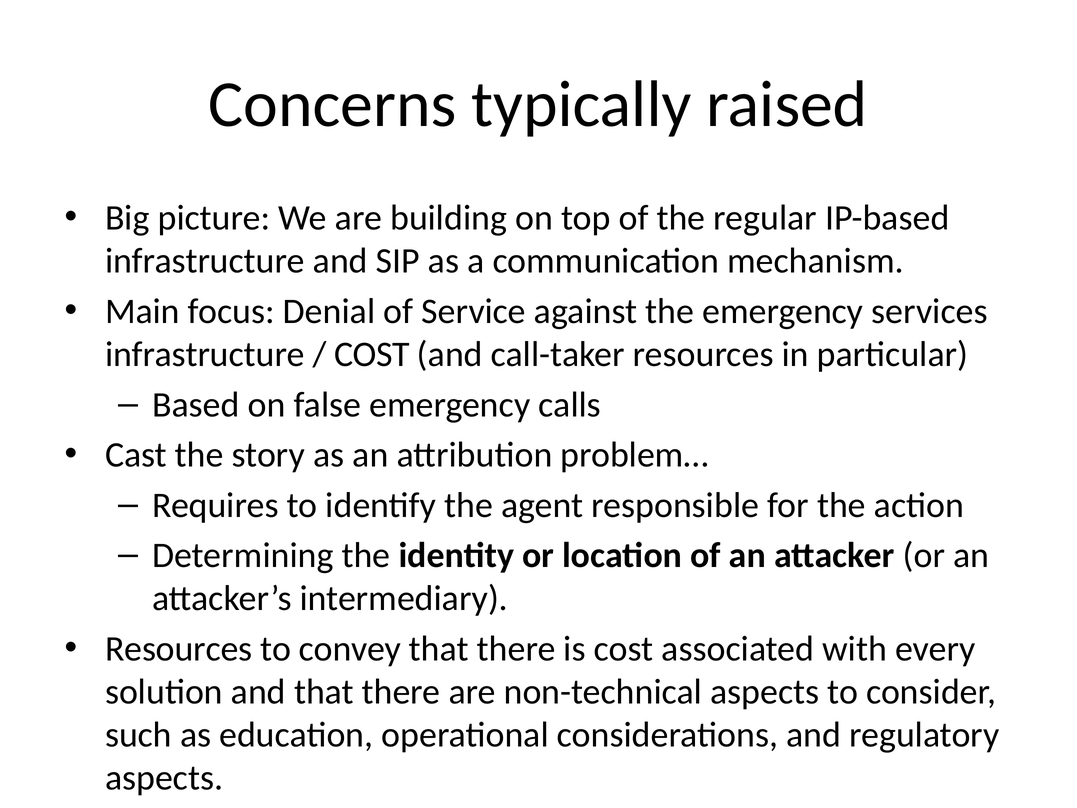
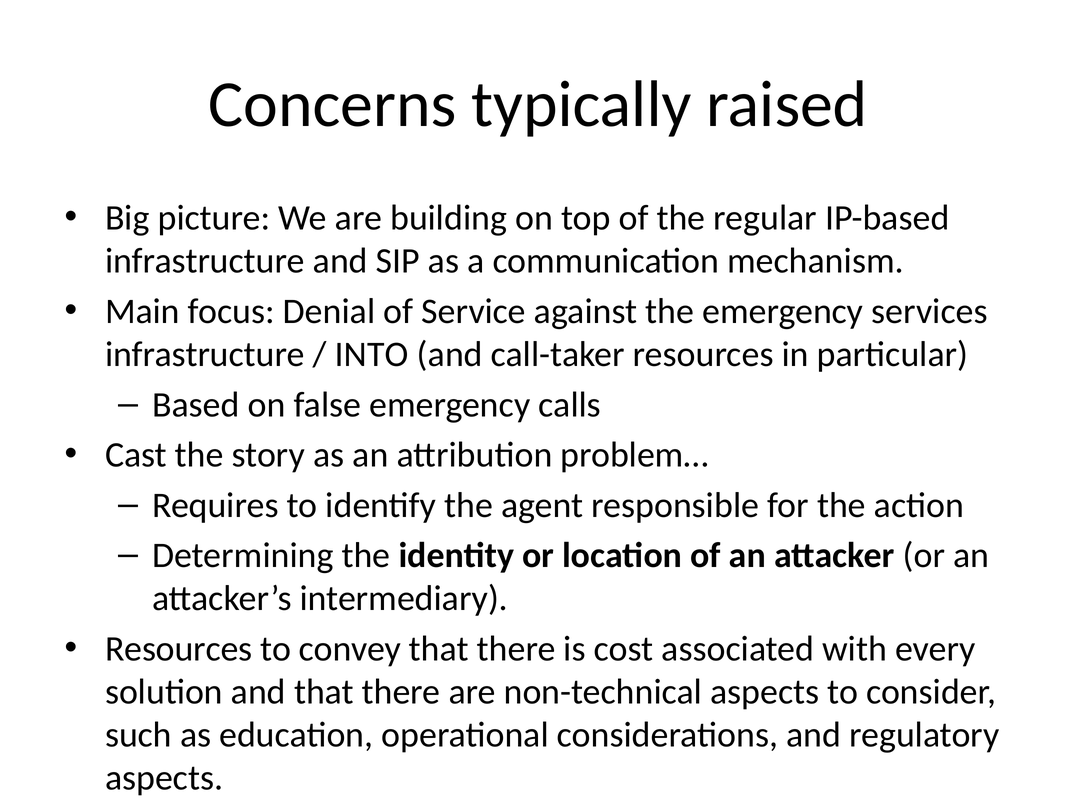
COST at (372, 354): COST -> INTO
